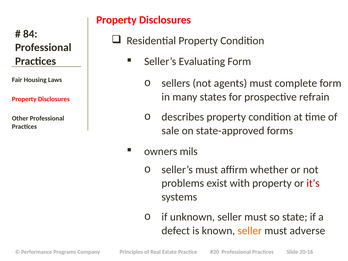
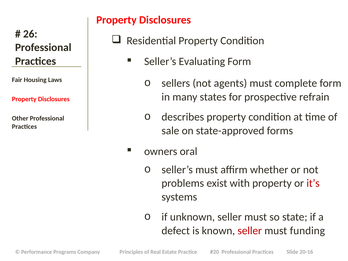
84: 84 -> 26
mils: mils -> oral
seller at (250, 231) colour: orange -> red
adverse: adverse -> funding
